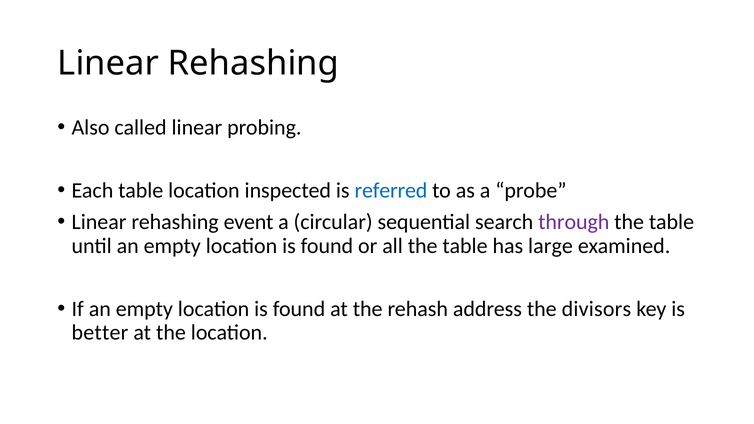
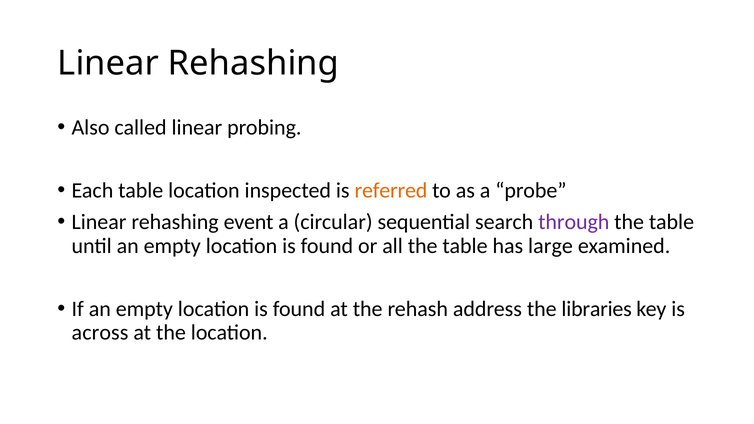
referred colour: blue -> orange
divisors: divisors -> libraries
better: better -> across
